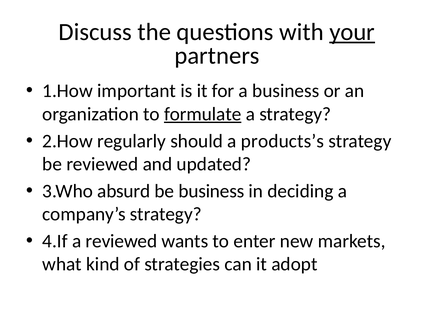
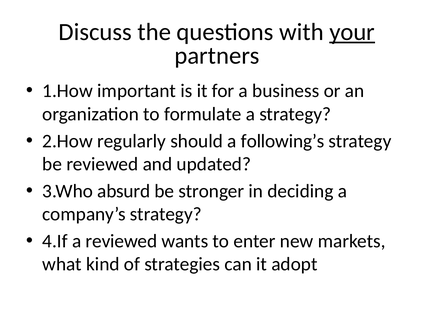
formulate underline: present -> none
products’s: products’s -> following’s
be business: business -> stronger
